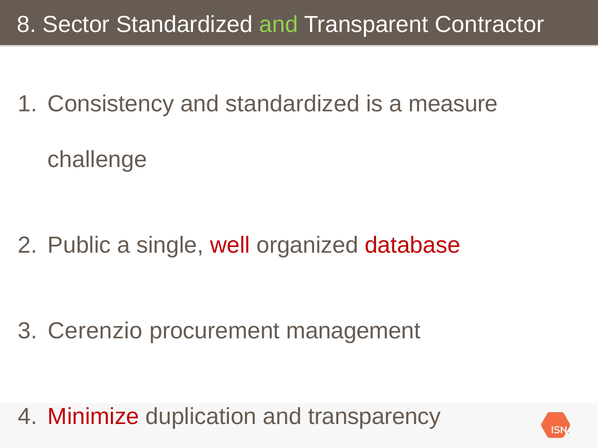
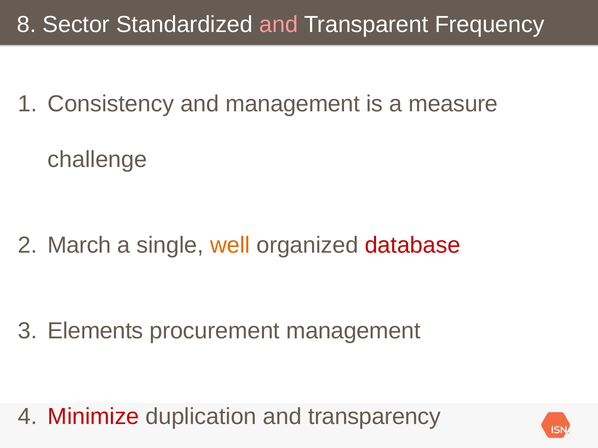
and at (279, 24) colour: light green -> pink
Contractor: Contractor -> Frequency
and standardized: standardized -> management
Public: Public -> March
well colour: red -> orange
Cerenzio: Cerenzio -> Elements
